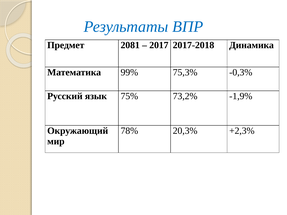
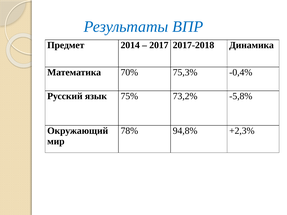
2081: 2081 -> 2014
99%: 99% -> 70%
-0,3%: -0,3% -> -0,4%
-1,9%: -1,9% -> -5,8%
20,3%: 20,3% -> 94,8%
